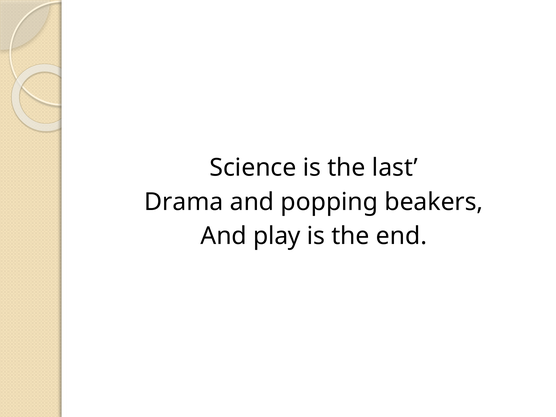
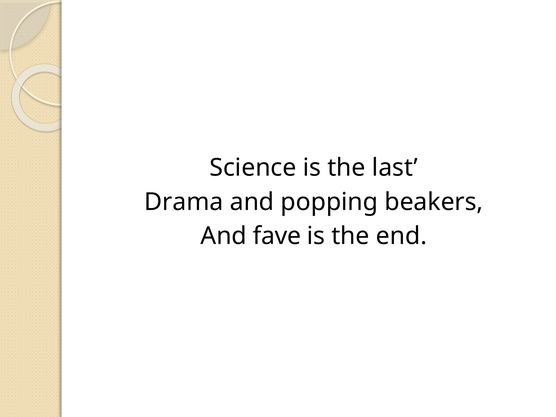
play: play -> fave
